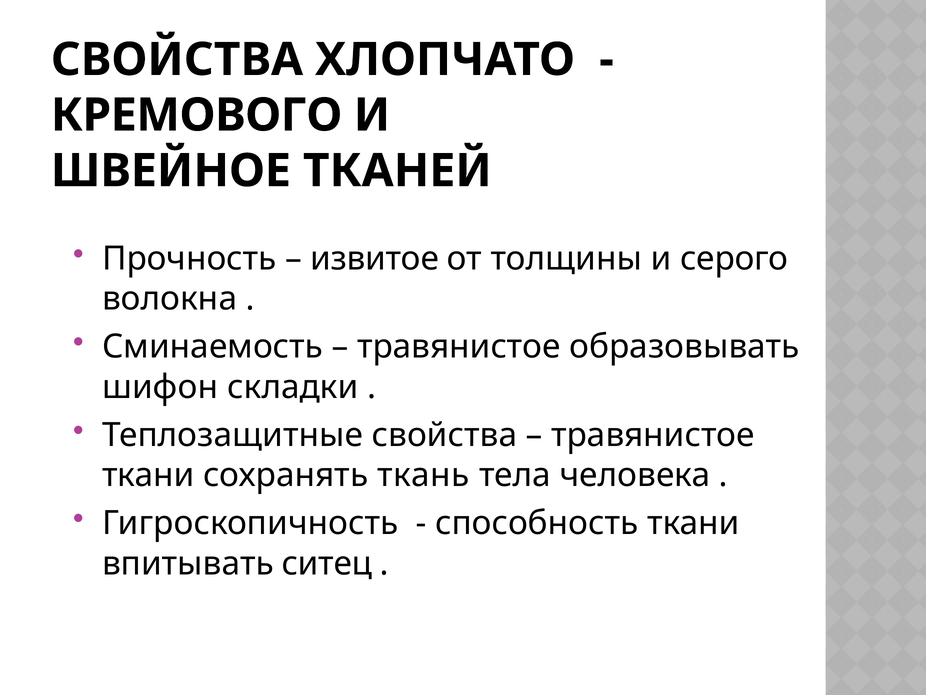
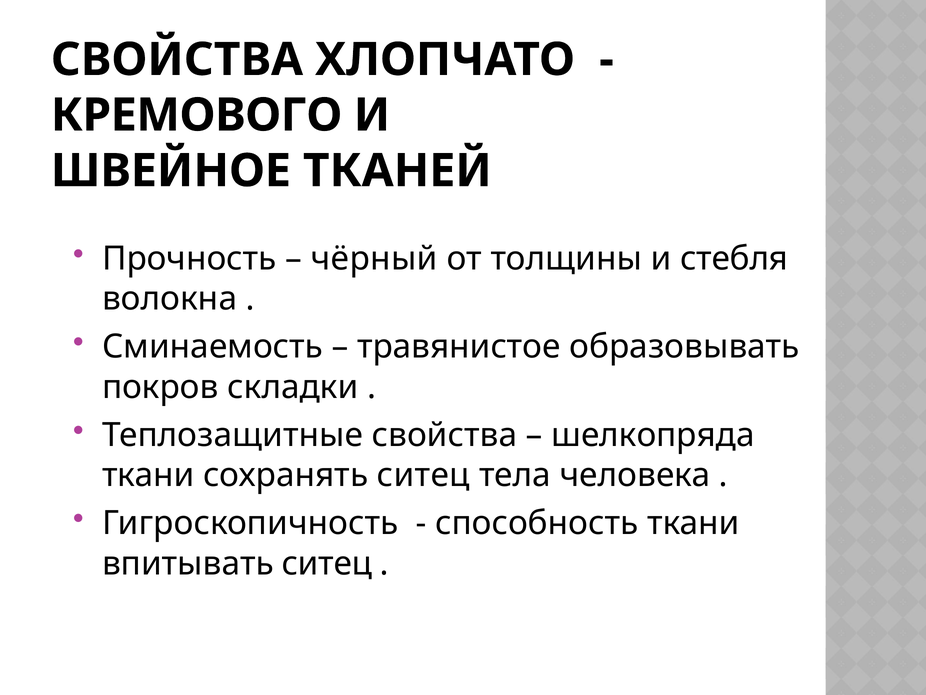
извитое: извитое -> чёрный
серого: серого -> стебля
шифон: шифон -> покров
травянистое at (653, 435): травянистое -> шелкопряда
сохранять ткань: ткань -> ситец
